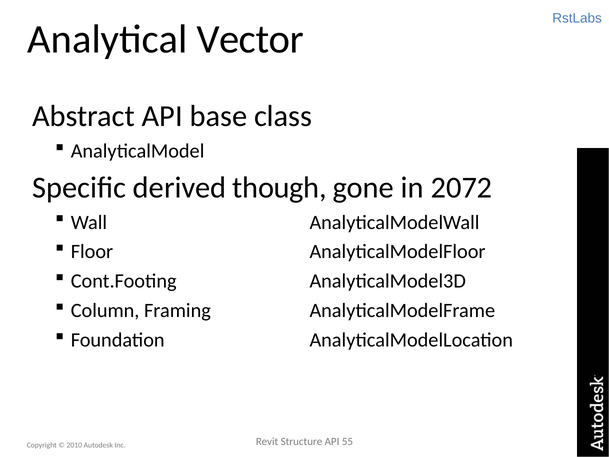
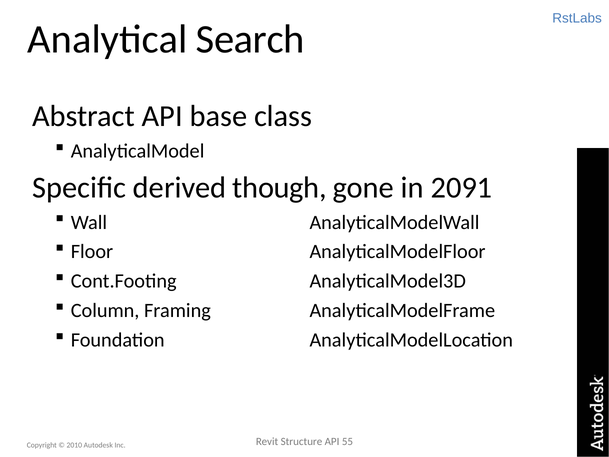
Vector: Vector -> Search
2072: 2072 -> 2091
